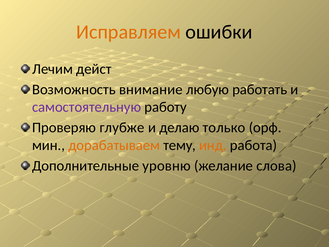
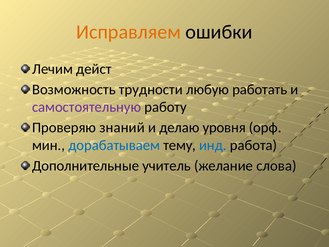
внимание: внимание -> трудности
глубже: глубже -> знаний
только: только -> уровня
дорабатываем colour: orange -> blue
инд colour: orange -> blue
уровню: уровню -> учитель
